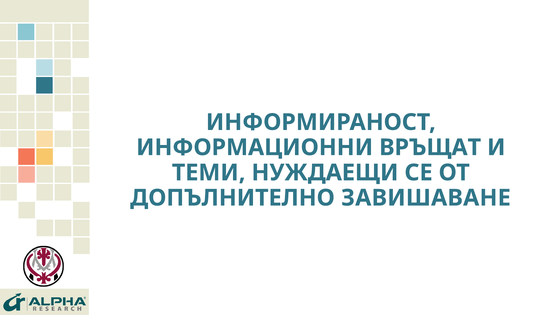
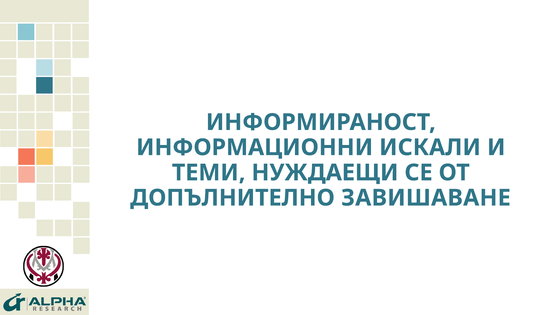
ВРЪЩАТ: ВРЪЩАТ -> ИСКАЛИ
